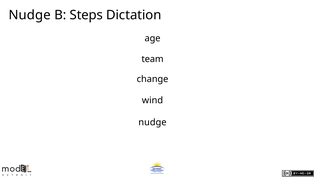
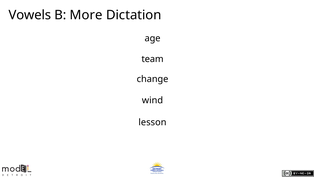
Nudge at (30, 15): Nudge -> Vowels
Steps: Steps -> More
nudge at (152, 122): nudge -> lesson
